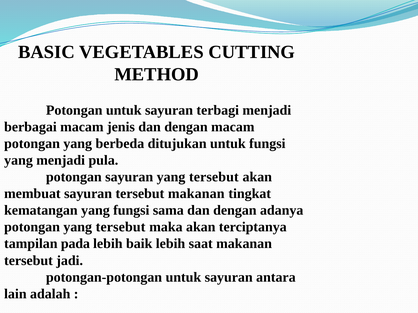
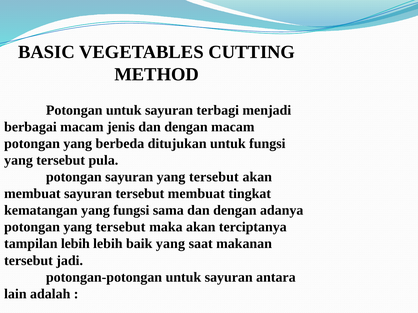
menjadi at (61, 161): menjadi -> tersebut
tersebut makanan: makanan -> membuat
tampilan pada: pada -> lebih
baik lebih: lebih -> yang
